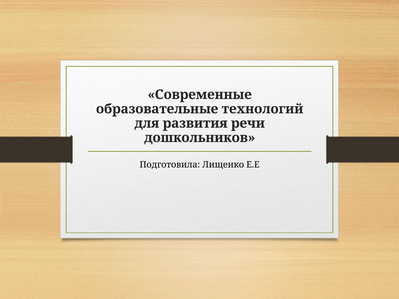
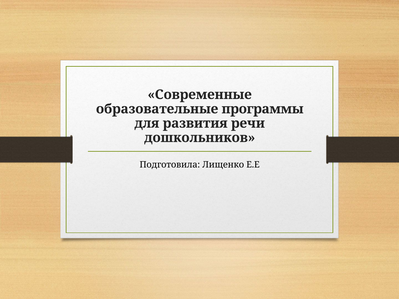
технологий: технологий -> программы
